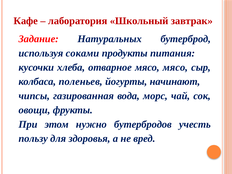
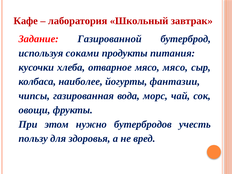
Натуральных: Натуральных -> Газированной
поленьев: поленьев -> наиболее
начинают: начинают -> фантазии
